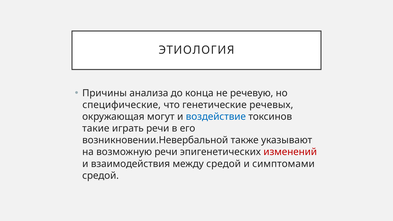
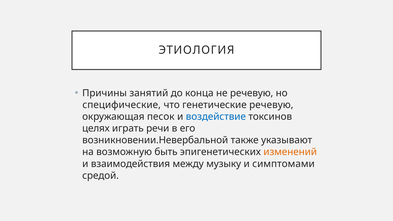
анализа: анализа -> занятий
генетические речевых: речевых -> речевую
могут: могут -> песок
такие: такие -> целях
возможную речи: речи -> быть
изменений colour: red -> orange
между средой: средой -> музыку
